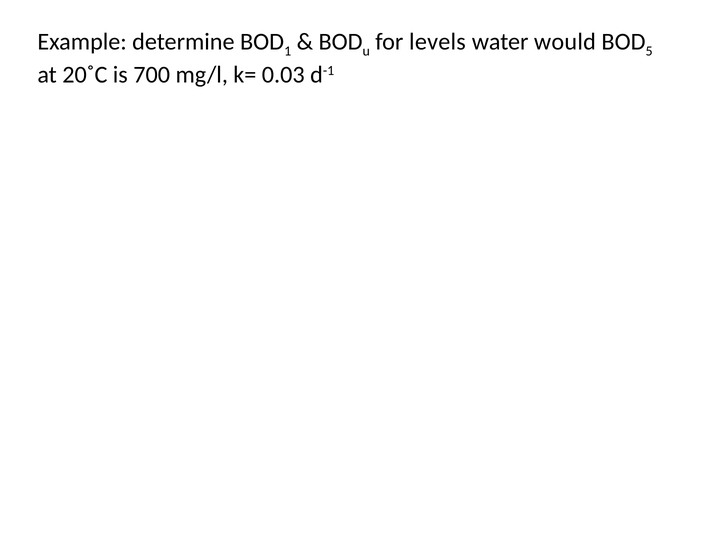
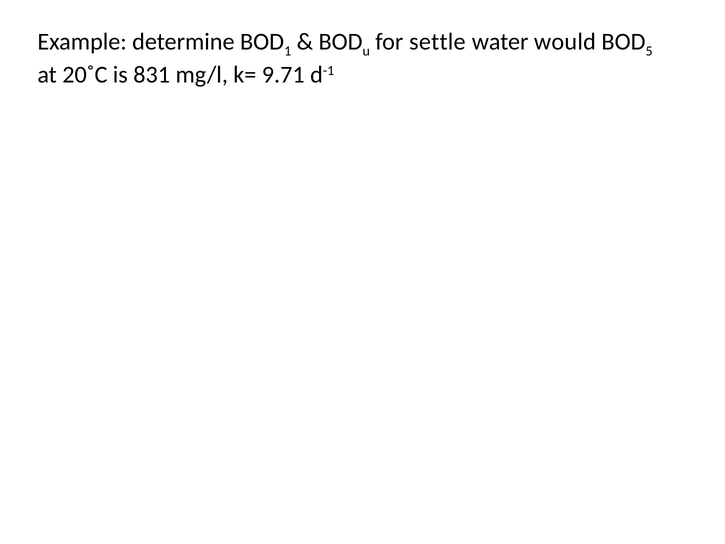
levels: levels -> settle
700: 700 -> 831
0.03: 0.03 -> 9.71
